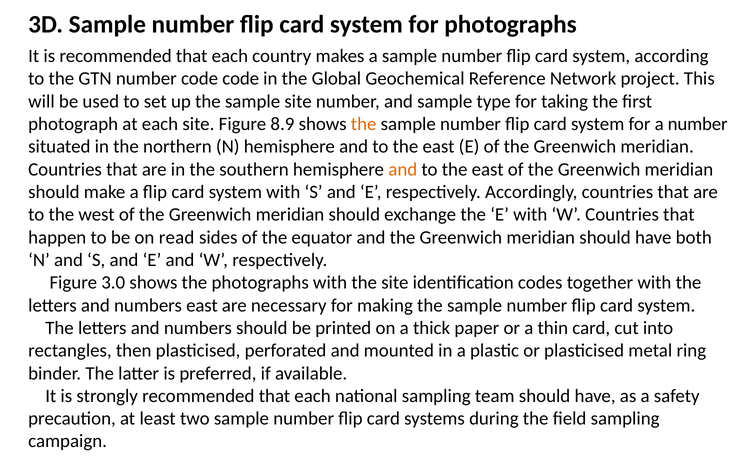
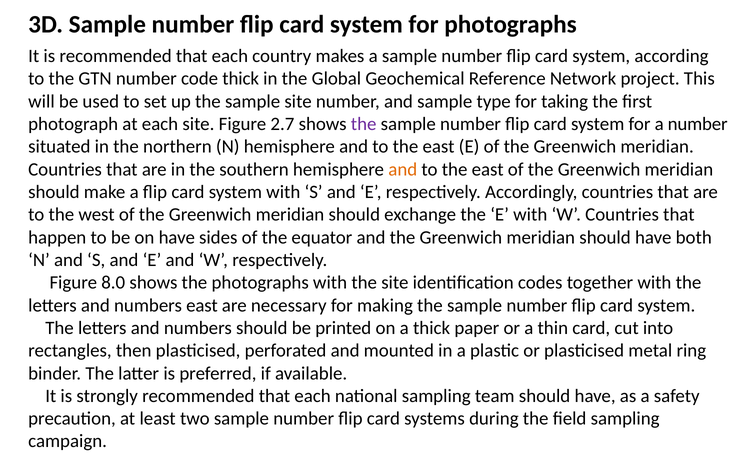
code code: code -> thick
8.9: 8.9 -> 2.7
the at (364, 124) colour: orange -> purple
on read: read -> have
3.0: 3.0 -> 8.0
